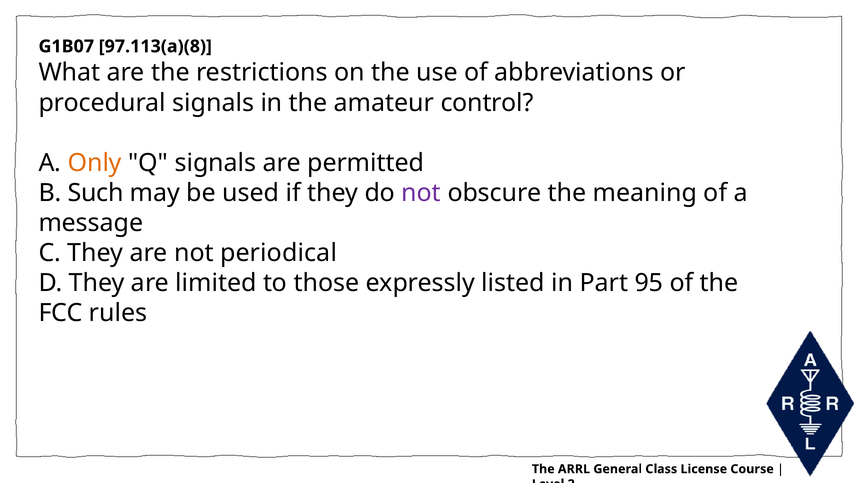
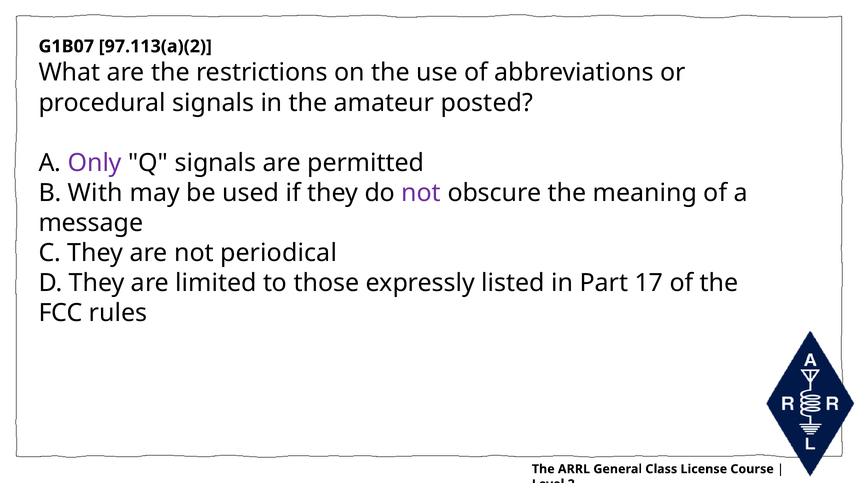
97.113(a)(8: 97.113(a)(8 -> 97.113(a)(2
control: control -> posted
Only colour: orange -> purple
Such: Such -> With
95: 95 -> 17
